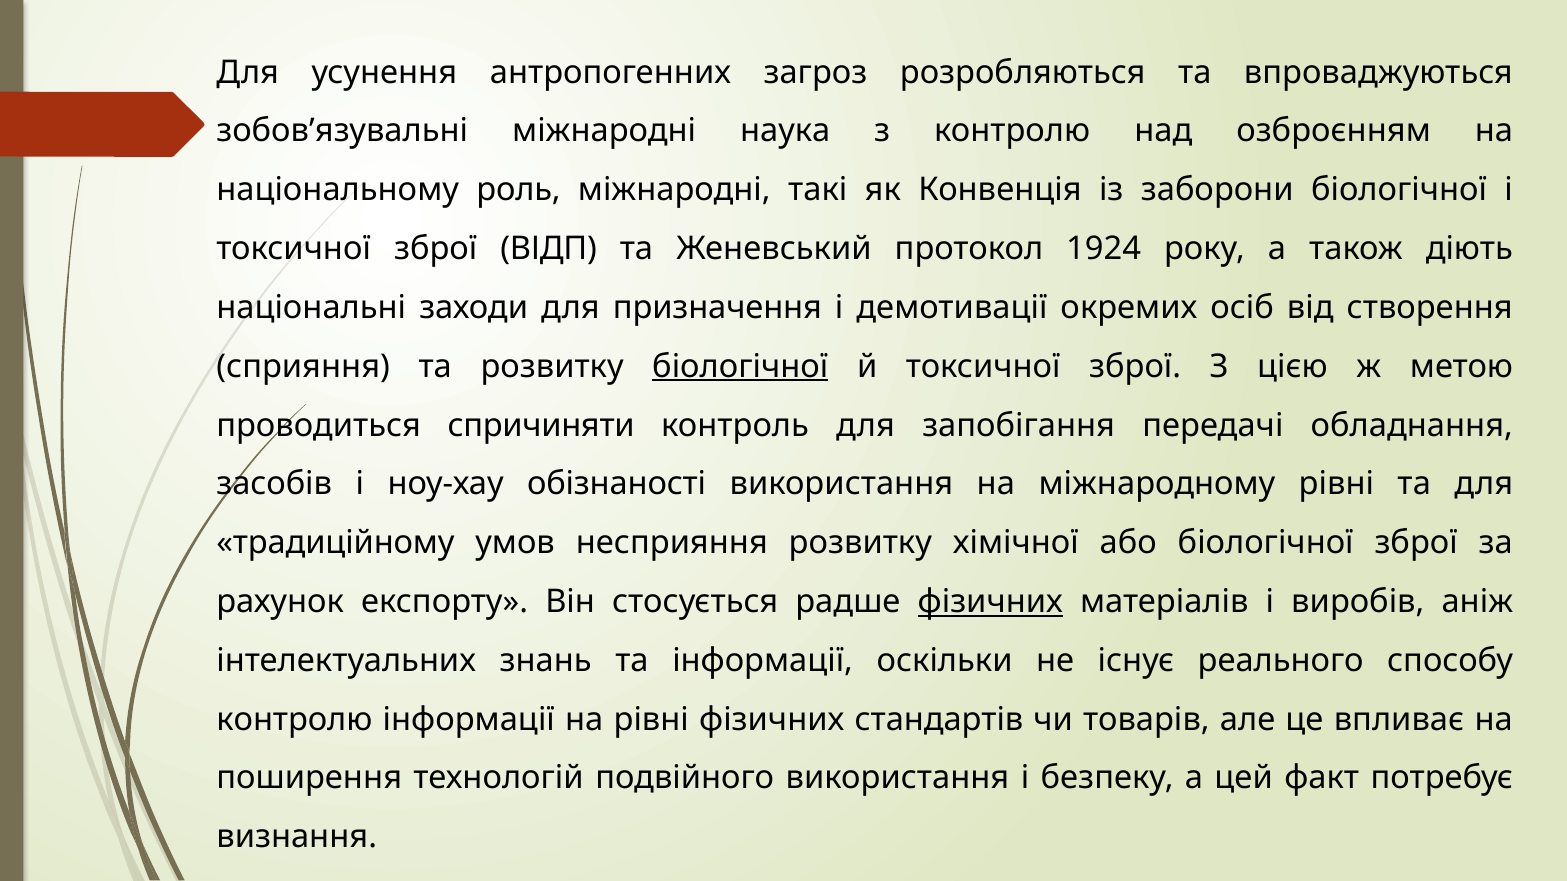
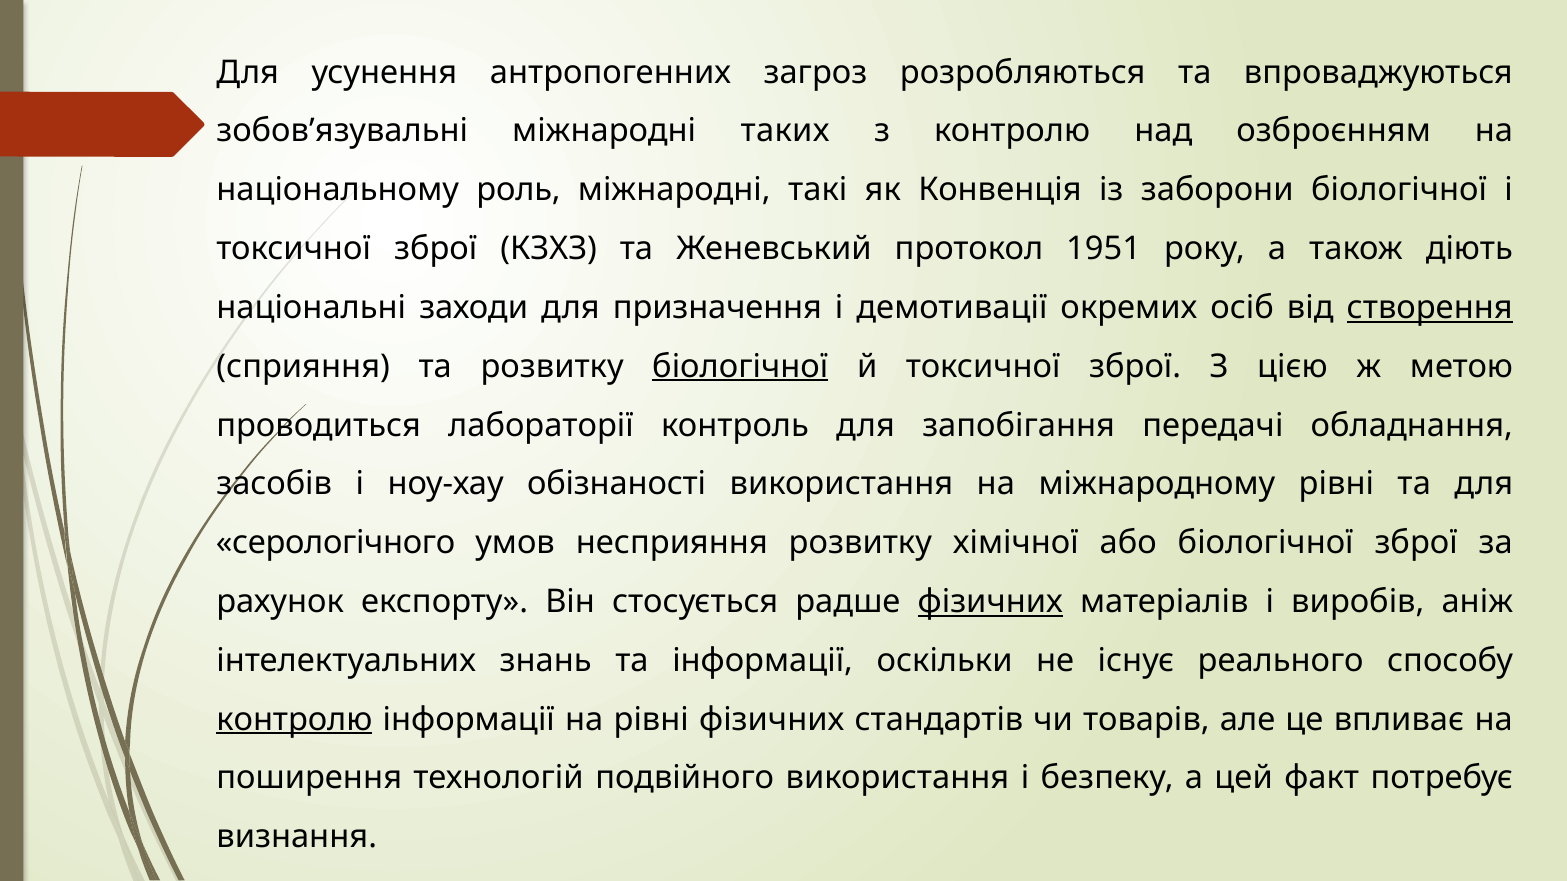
наука: наука -> таких
ВІДП: ВІДП -> КЗХЗ
1924: 1924 -> 1951
створення underline: none -> present
спричиняти: спричиняти -> лабораторії
традиційному: традиційному -> серологічного
контролю at (294, 720) underline: none -> present
